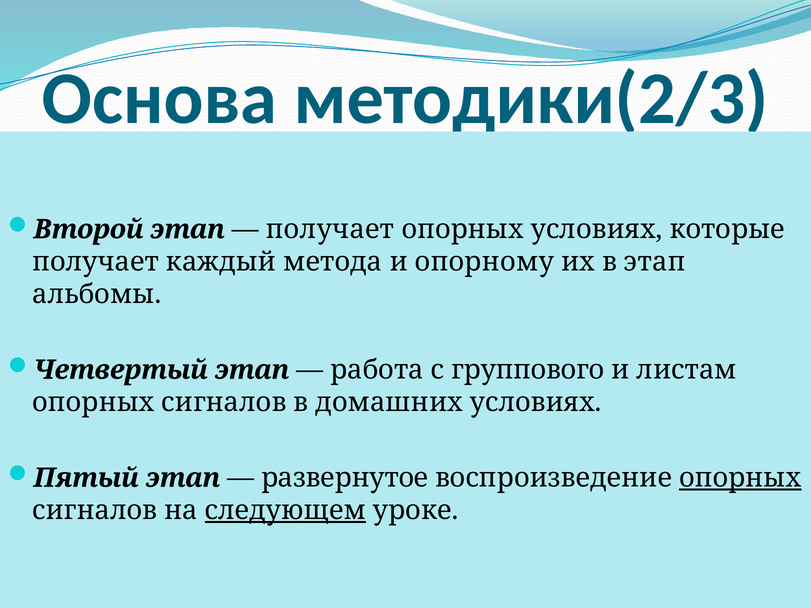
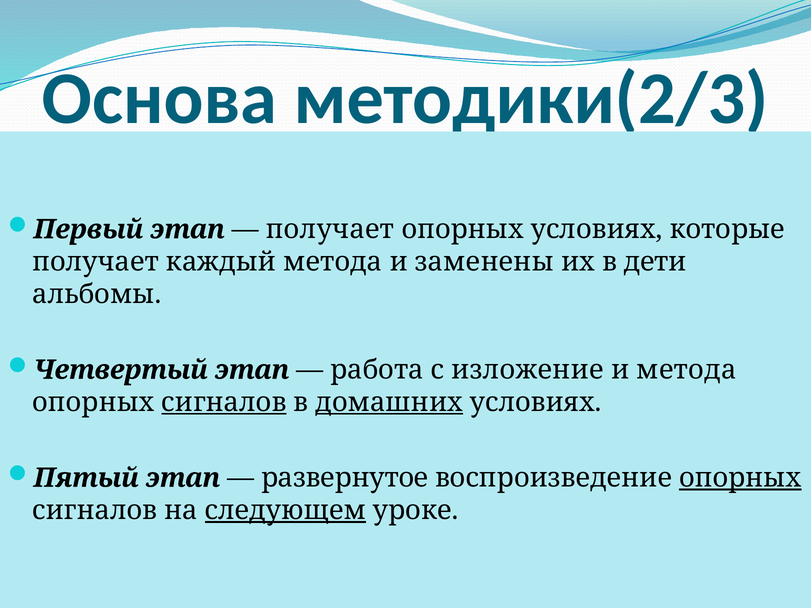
Второй: Второй -> Первый
опорному: опорному -> заменены
в этап: этап -> дети
группового: группового -> изложение
и листам: листам -> метода
сигналов at (224, 402) underline: none -> present
домашних underline: none -> present
